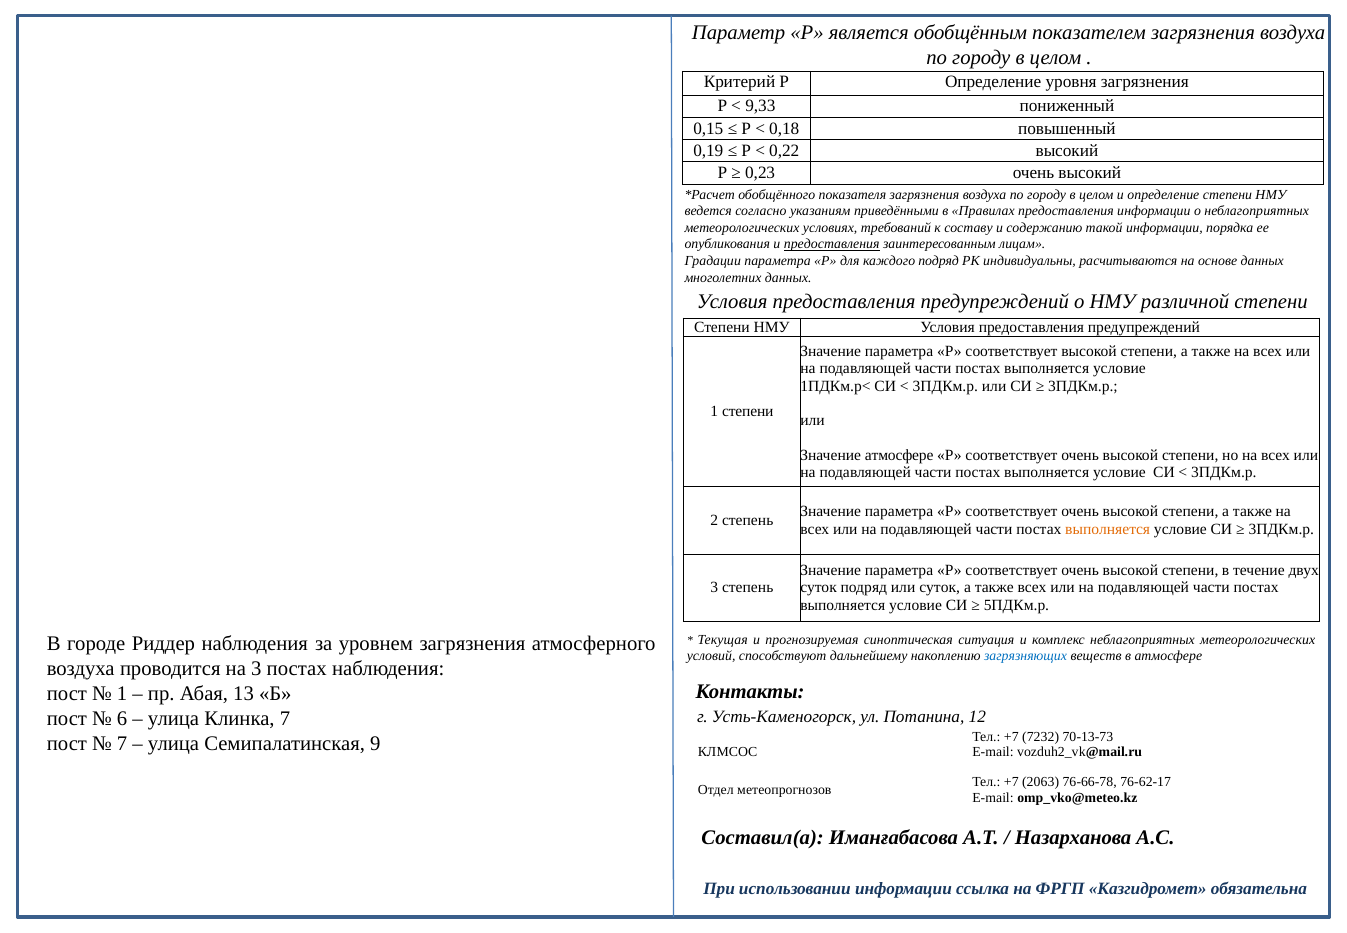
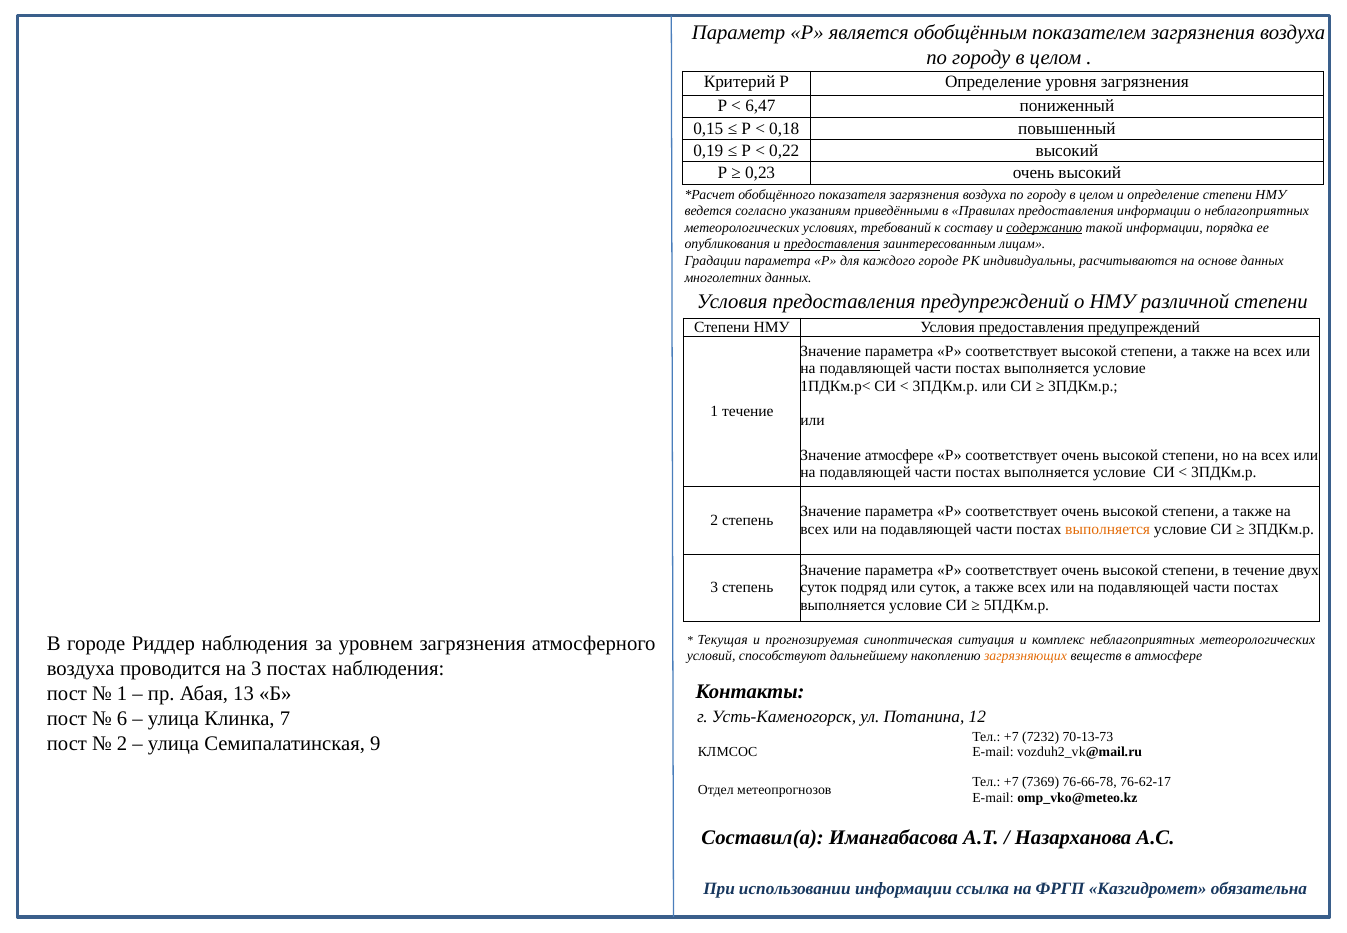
9,33: 9,33 -> 6,47
содержанию underline: none -> present
каждого подряд: подряд -> городе
1 степени: степени -> течение
загрязняющих colour: blue -> orange
7 at (122, 743): 7 -> 2
2063: 2063 -> 7369
